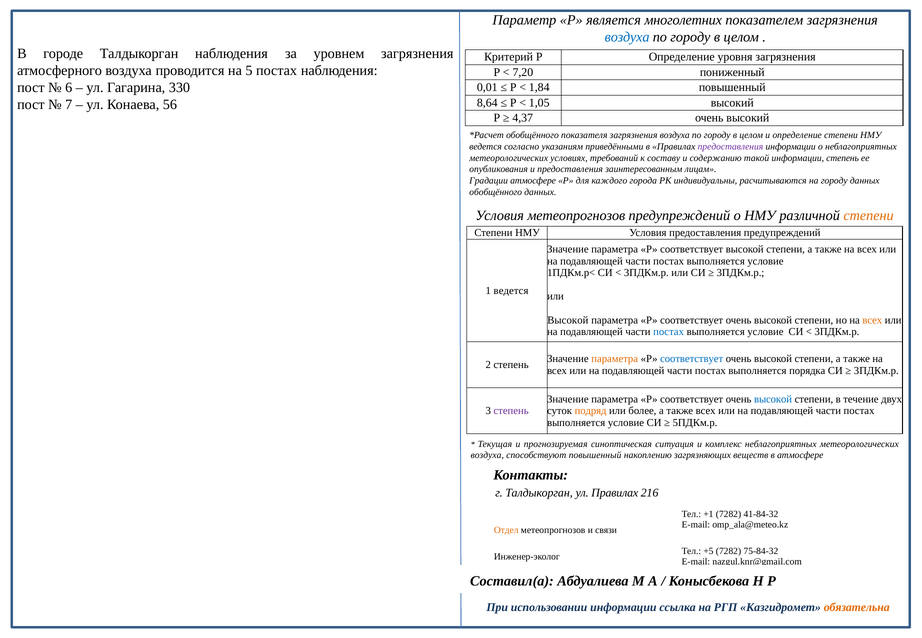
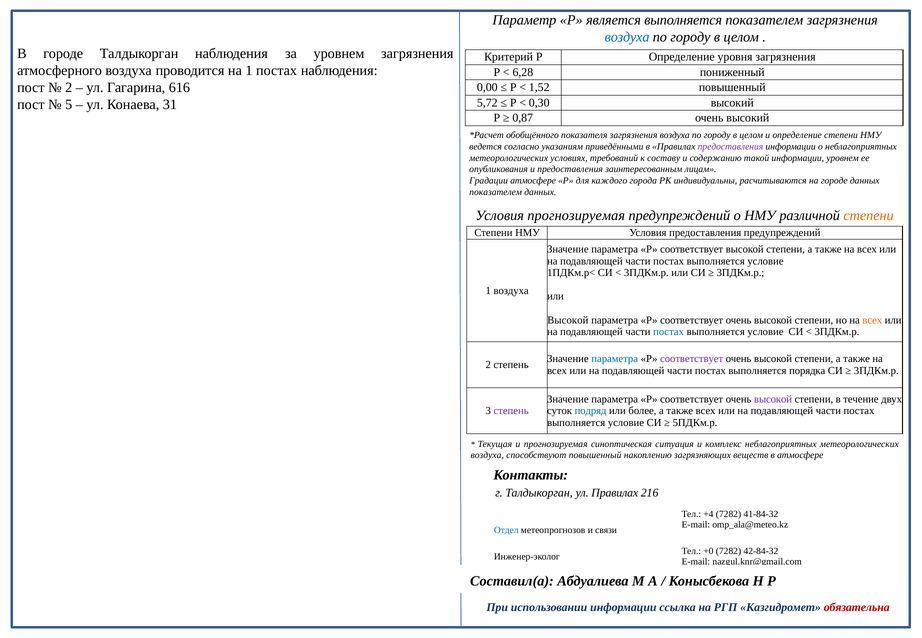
является многолетних: многолетних -> выполняется
на 5: 5 -> 1
7,20: 7,20 -> 6,28
6 at (69, 88): 6 -> 2
330: 330 -> 616
0,01: 0,01 -> 0,00
1,84: 1,84 -> 1,52
8,64: 8,64 -> 5,72
1,05: 1,05 -> 0,30
7: 7 -> 5
56: 56 -> 31
4,37: 4,37 -> 0,87
информации степень: степень -> уровнем
на городу: городу -> городе
обобщённого at (496, 192): обобщённого -> показателем
Условия метеопрогнозов: метеопрогнозов -> прогнозируемая
1 ведется: ведется -> воздуха
параметра at (615, 359) colour: orange -> blue
соответствует at (692, 359) colour: blue -> purple
высокой at (773, 399) colour: blue -> purple
подряд colour: orange -> blue
+1: +1 -> +4
Отдел colour: orange -> blue
+5: +5 -> +0
75-84-32: 75-84-32 -> 42-84-32
обязательна colour: orange -> red
